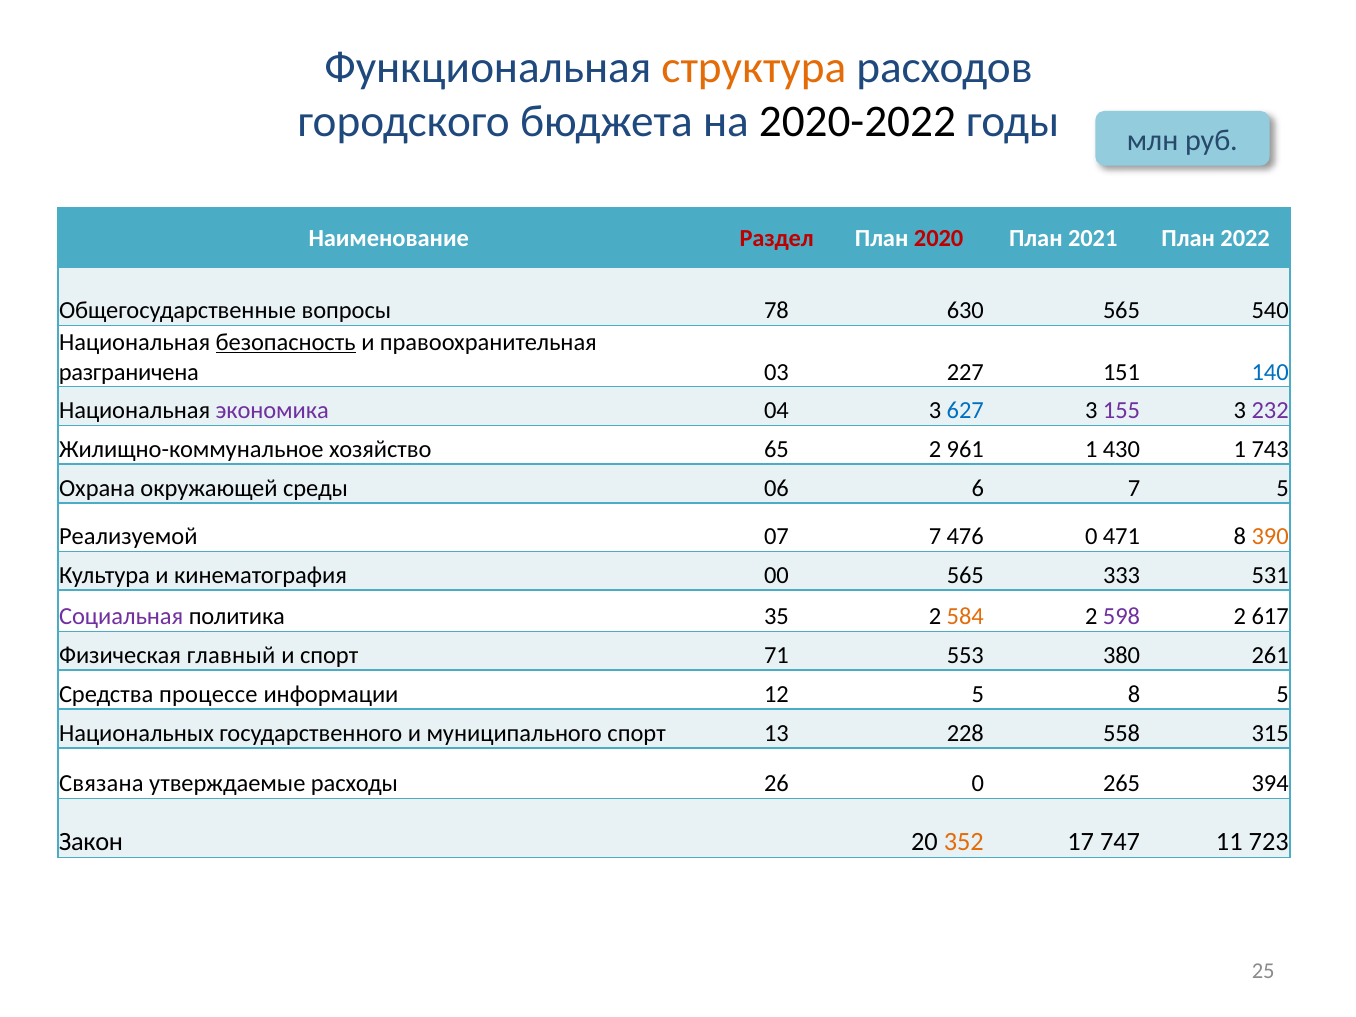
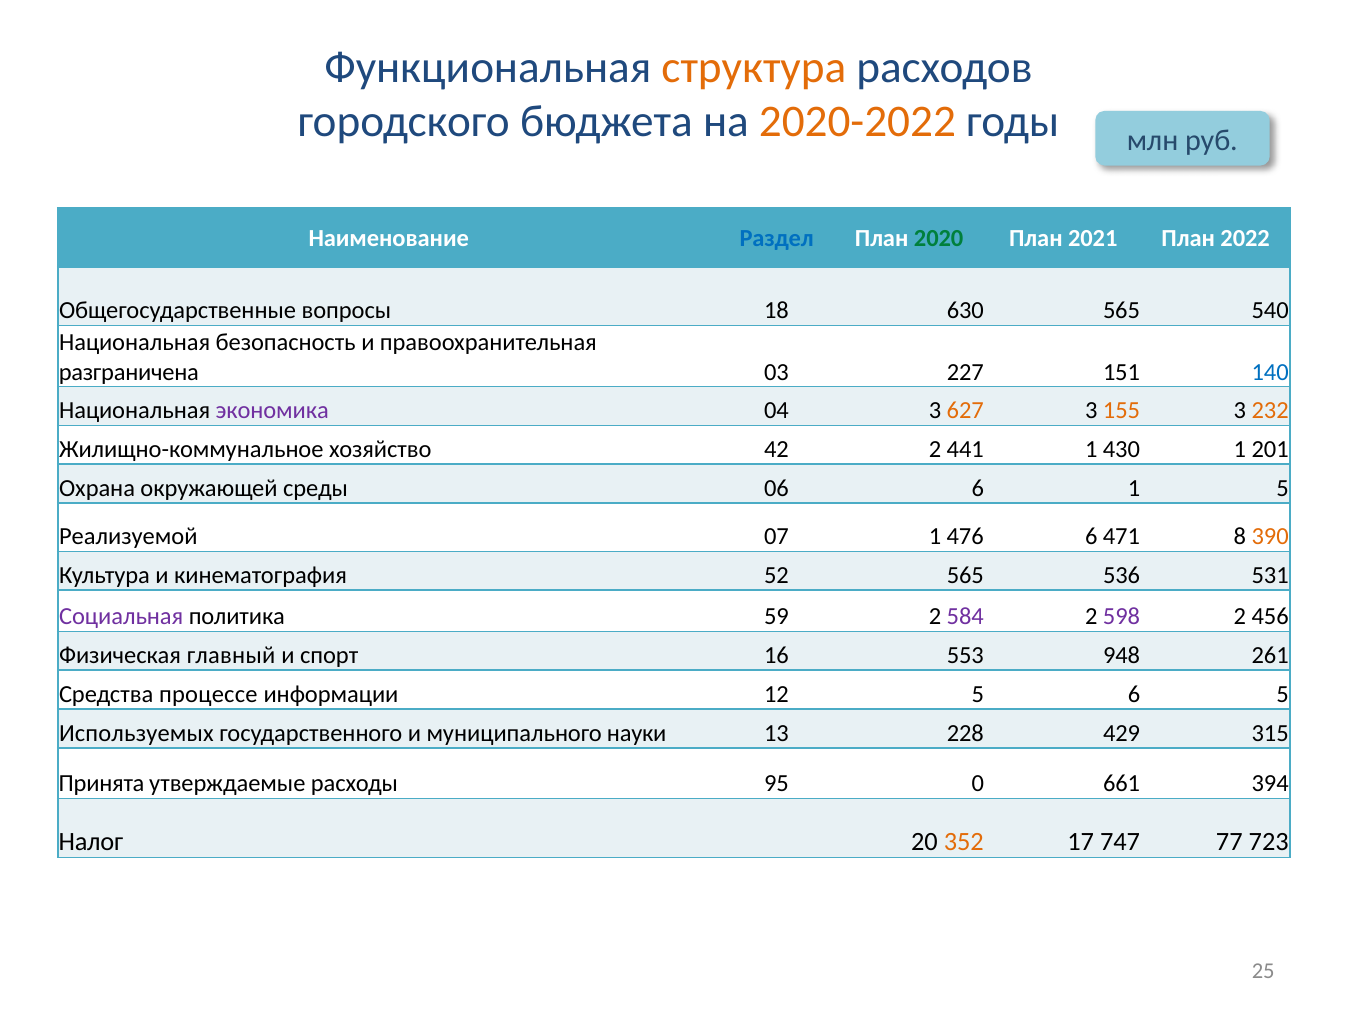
2020-2022 colour: black -> orange
Раздел colour: red -> blue
2020 colour: red -> green
78: 78 -> 18
безопасность underline: present -> none
627 colour: blue -> orange
155 colour: purple -> orange
232 colour: purple -> orange
65: 65 -> 42
961: 961 -> 441
743: 743 -> 201
6 7: 7 -> 1
07 7: 7 -> 1
476 0: 0 -> 6
00: 00 -> 52
333: 333 -> 536
35: 35 -> 59
584 colour: orange -> purple
617: 617 -> 456
71: 71 -> 16
380: 380 -> 948
5 8: 8 -> 6
Национальных: Национальных -> Используемых
муниципального спорт: спорт -> науки
558: 558 -> 429
Связана: Связана -> Принята
26: 26 -> 95
265: 265 -> 661
Закон: Закон -> Налог
11: 11 -> 77
